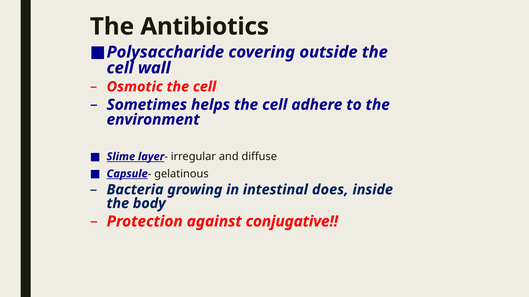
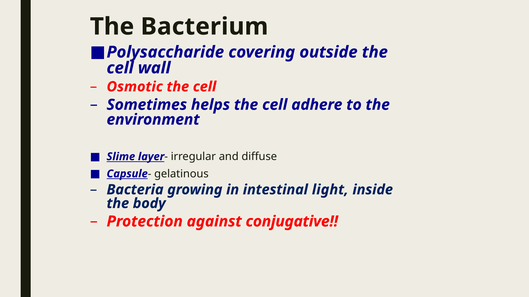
Antibiotics: Antibiotics -> Bacterium
does: does -> light
